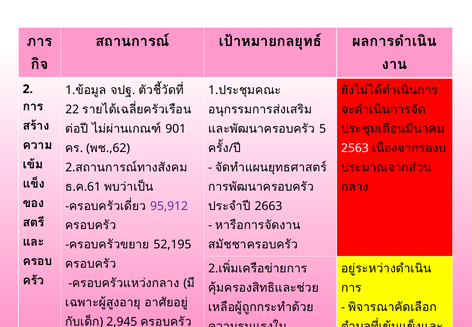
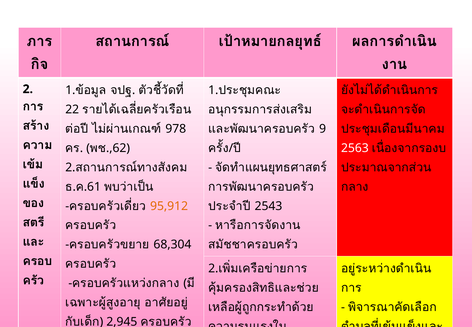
901: 901 -> 978
5: 5 -> 9
95,912 colour: purple -> orange
2663: 2663 -> 2543
52,195: 52,195 -> 68,304
